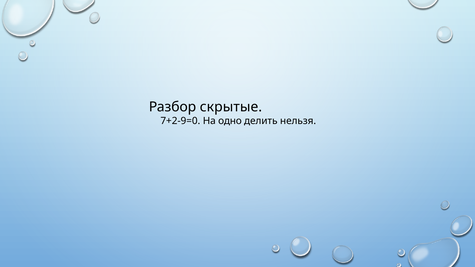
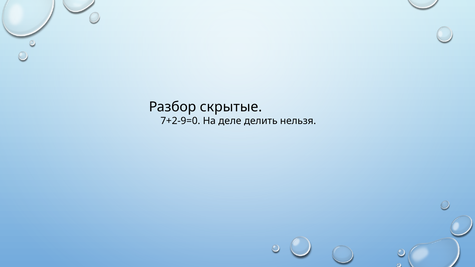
одно: одно -> деле
